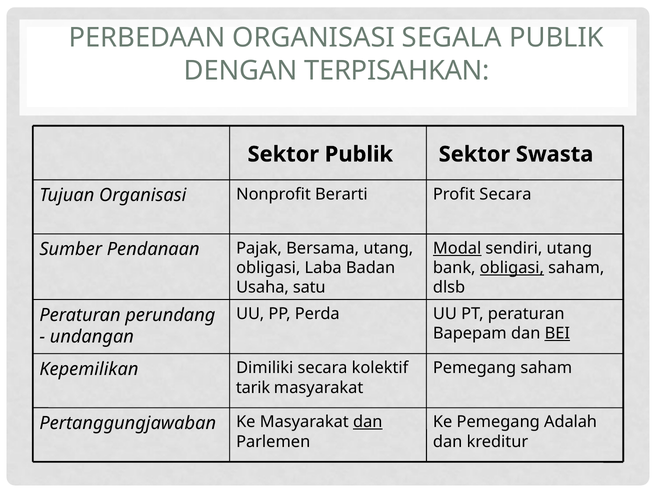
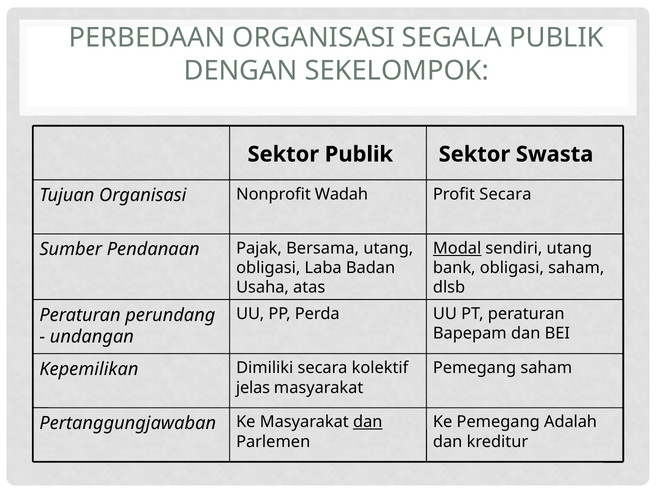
TERPISAHKAN: TERPISAHKAN -> SEKELOMPOK
Berarti: Berarti -> Wadah
obligasi at (512, 268) underline: present -> none
satu: satu -> atas
BEI underline: present -> none
tarik: tarik -> jelas
